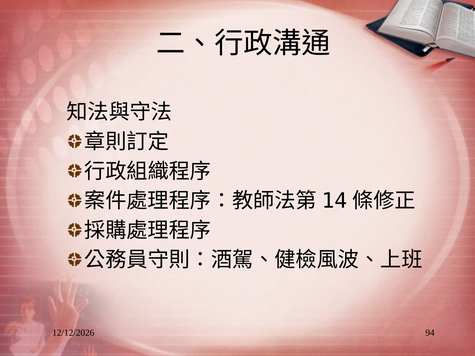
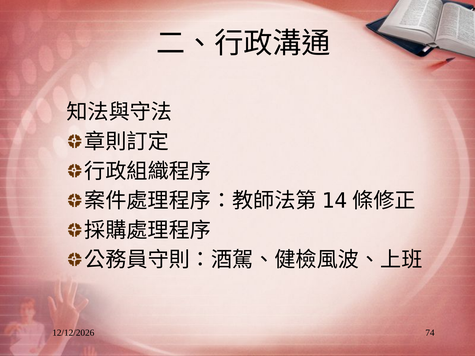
94: 94 -> 74
